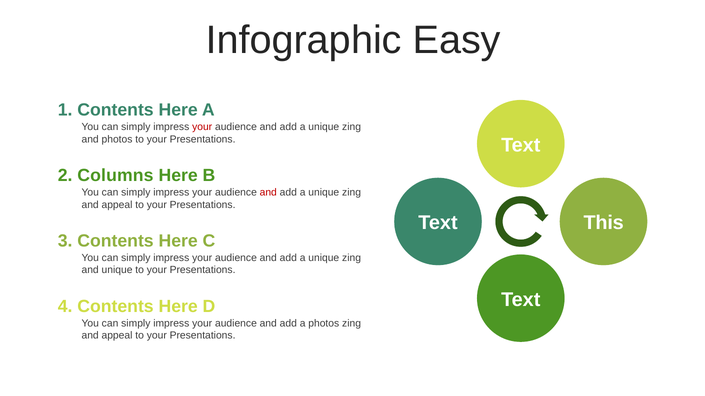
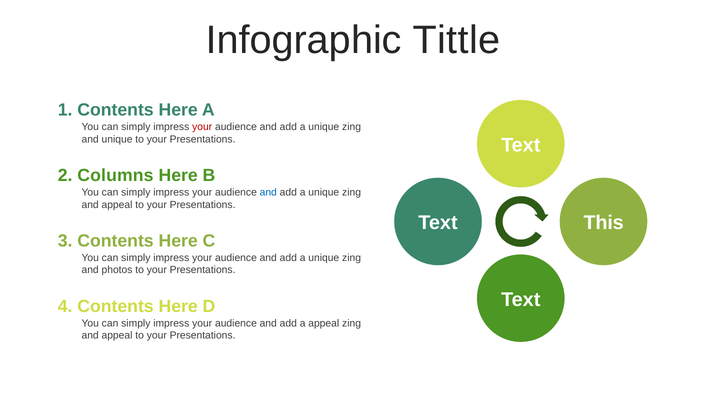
Easy: Easy -> Tittle
and photos: photos -> unique
and at (268, 193) colour: red -> blue
and unique: unique -> photos
a photos: photos -> appeal
